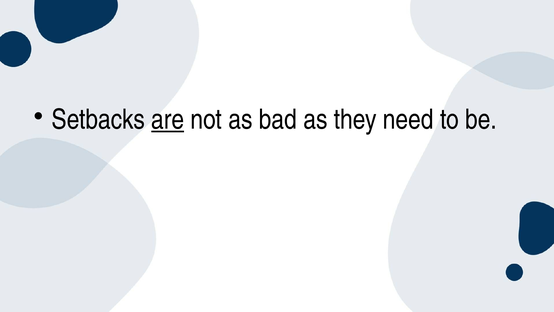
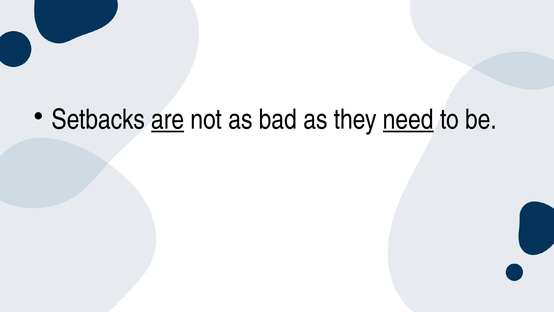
need underline: none -> present
